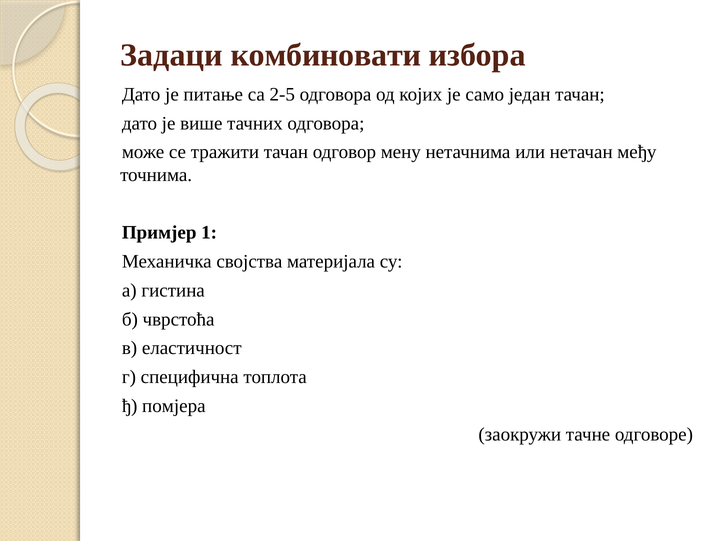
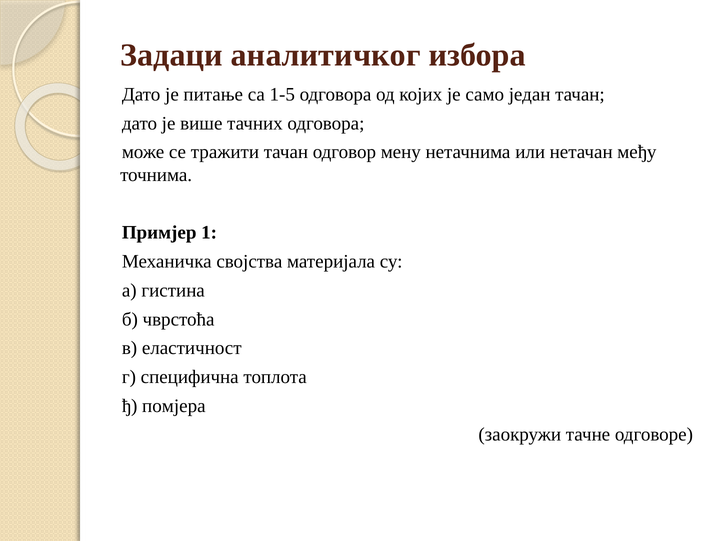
комбиновати: комбиновати -> аналитичког
2-5: 2-5 -> 1-5
